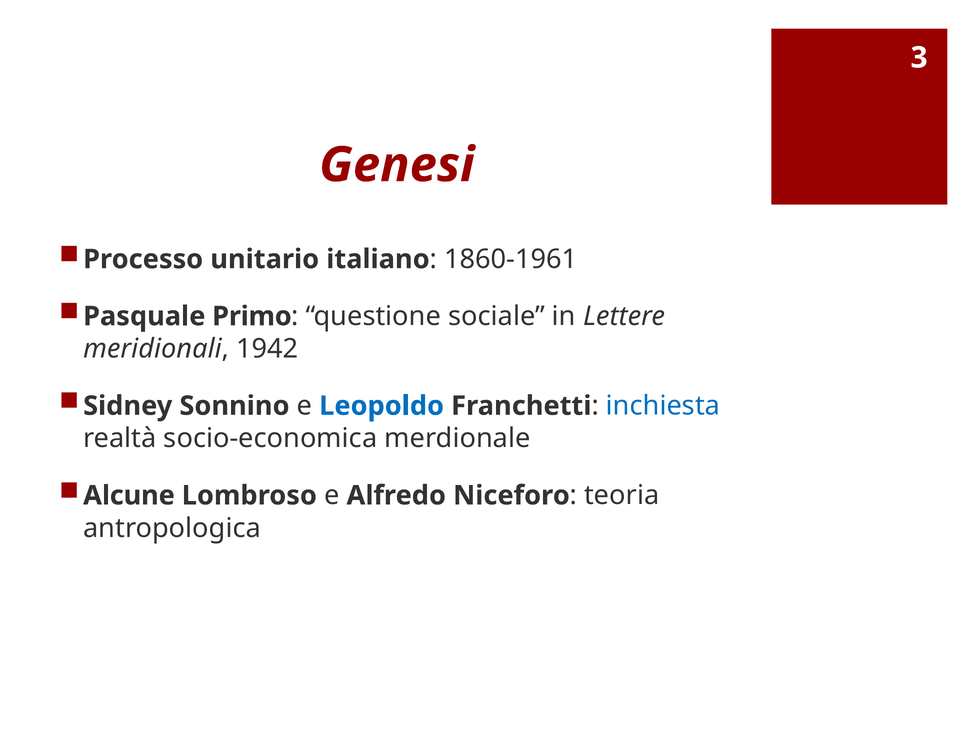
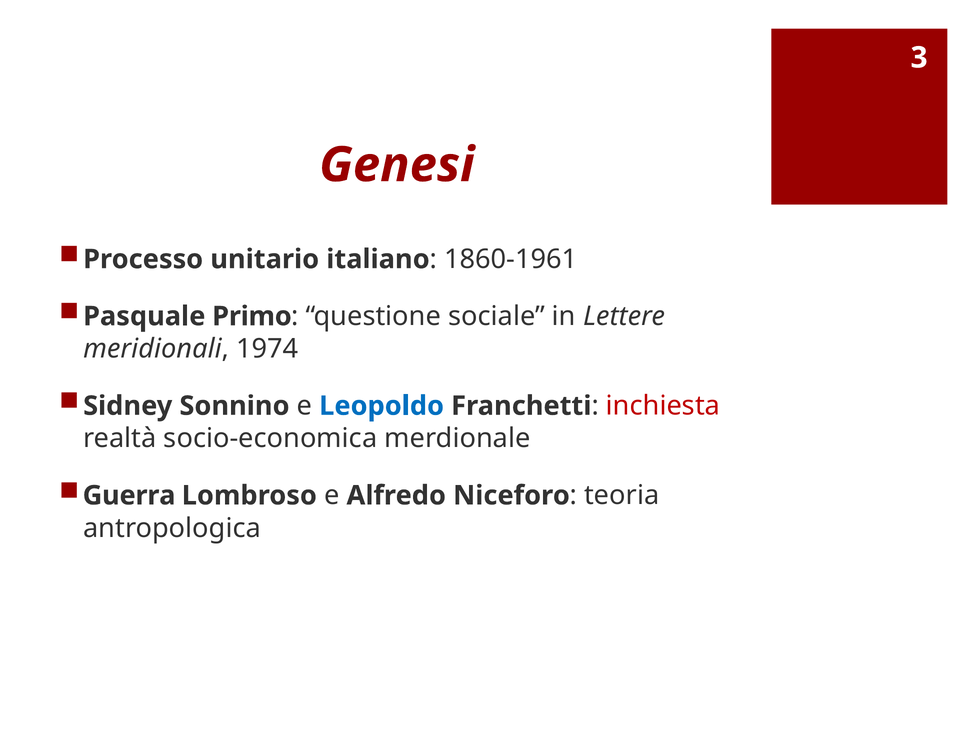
1942: 1942 -> 1974
inchiesta colour: blue -> red
Alcune: Alcune -> Guerra
